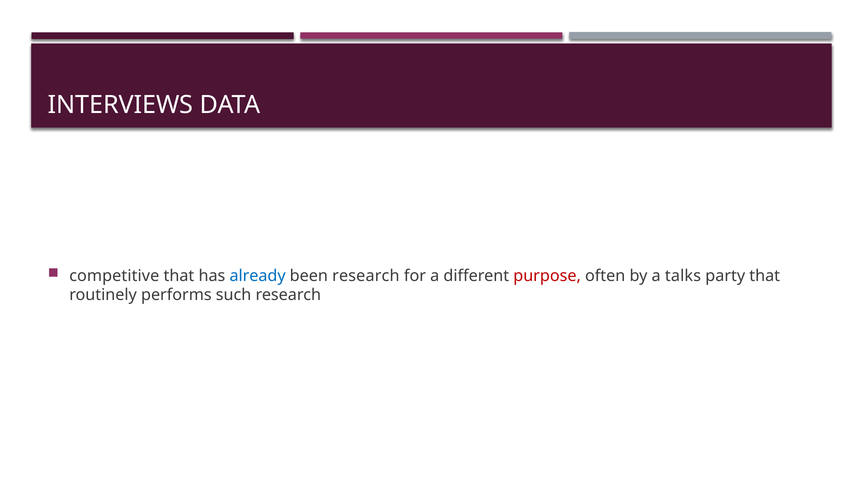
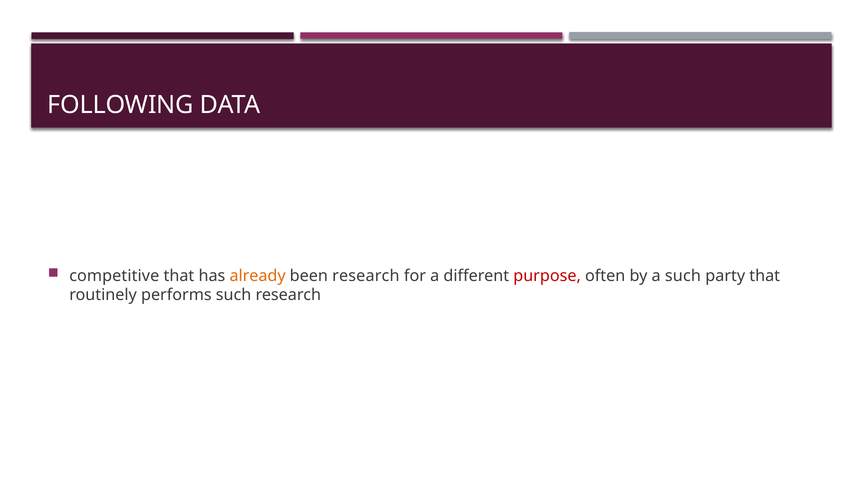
INTERVIEWS: INTERVIEWS -> FOLLOWING
already colour: blue -> orange
a talks: talks -> such
